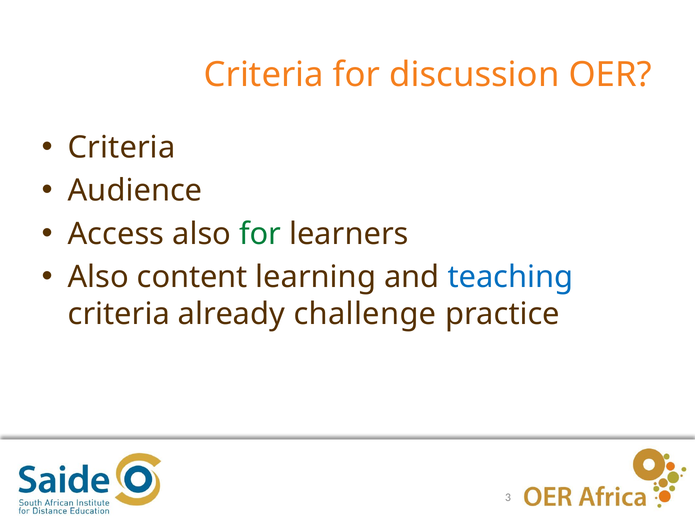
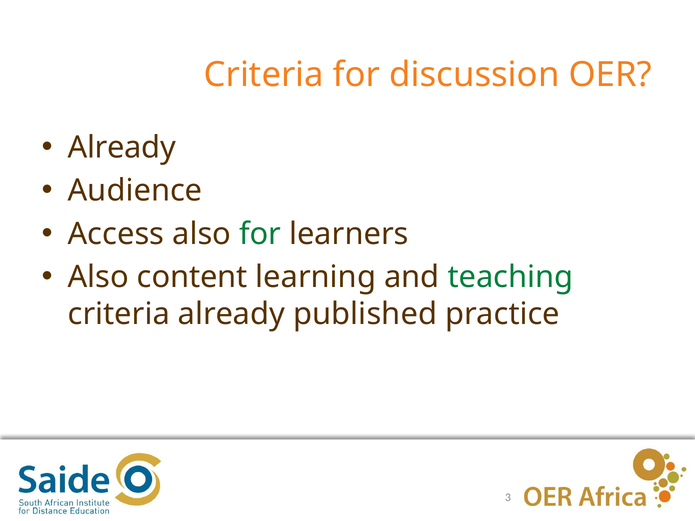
Criteria at (122, 148): Criteria -> Already
teaching colour: blue -> green
challenge: challenge -> published
